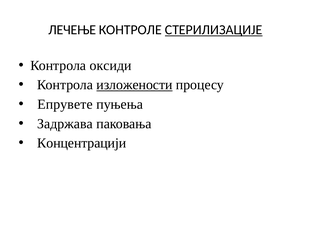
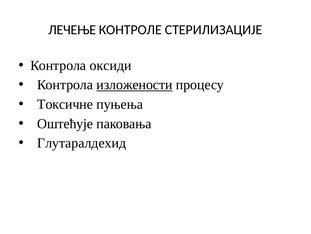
СТЕРИЛИЗАЦИЈЕ underline: present -> none
Eпрувете: Eпрувете -> Токсичне
Задржава: Задржава -> Оштећује
Концентрацији: Концентрацији -> Глутаралдехид
